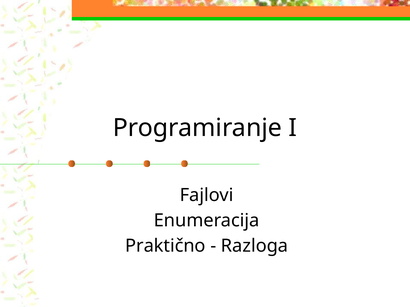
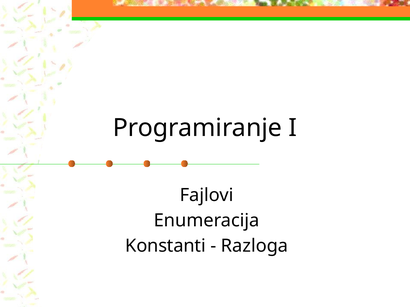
Praktično: Praktično -> Konstanti
